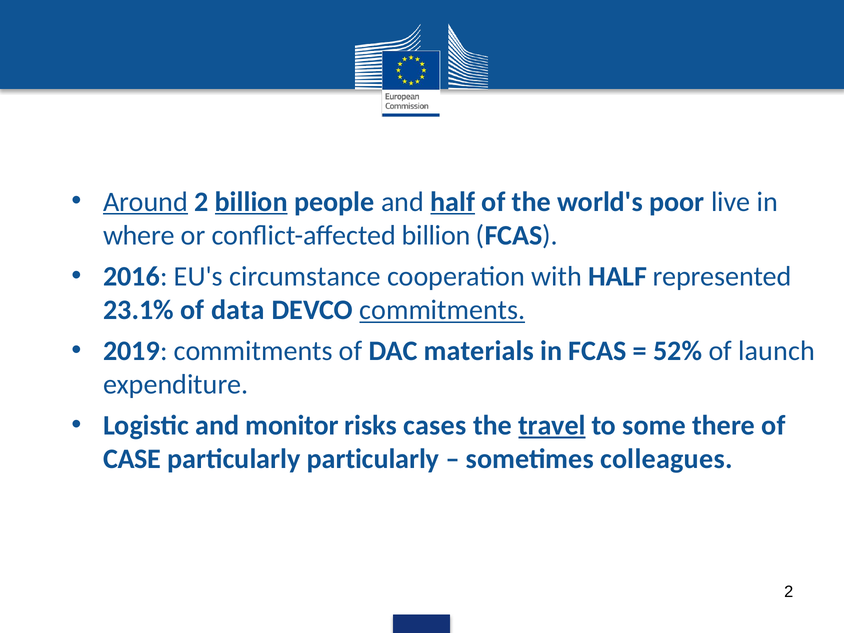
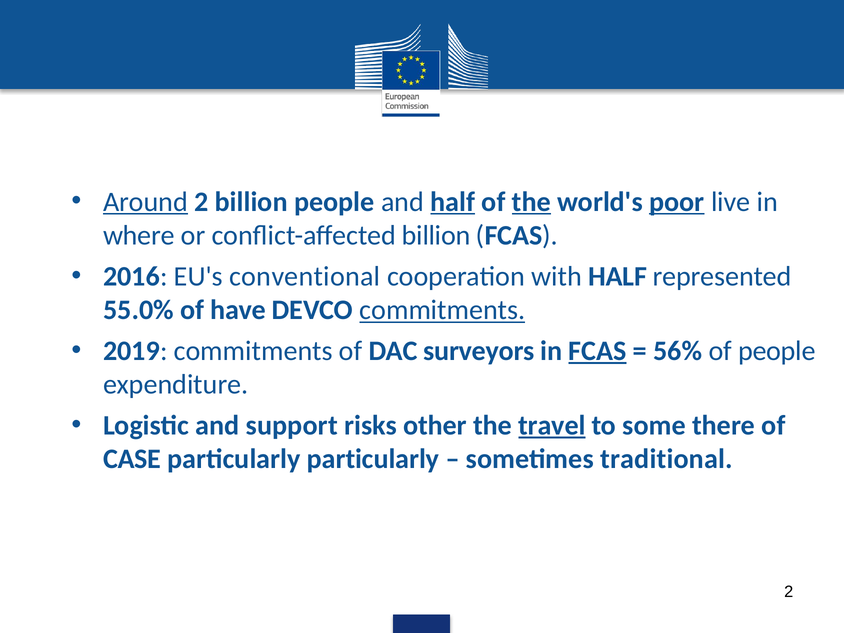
billion at (251, 202) underline: present -> none
the at (531, 202) underline: none -> present
poor underline: none -> present
circumstance: circumstance -> conventional
23.1%: 23.1% -> 55.0%
data: data -> have
materials: materials -> surveyors
FCAS at (597, 351) underline: none -> present
52%: 52% -> 56%
of launch: launch -> people
monitor: monitor -> support
cases: cases -> other
colleagues: colleagues -> traditional
